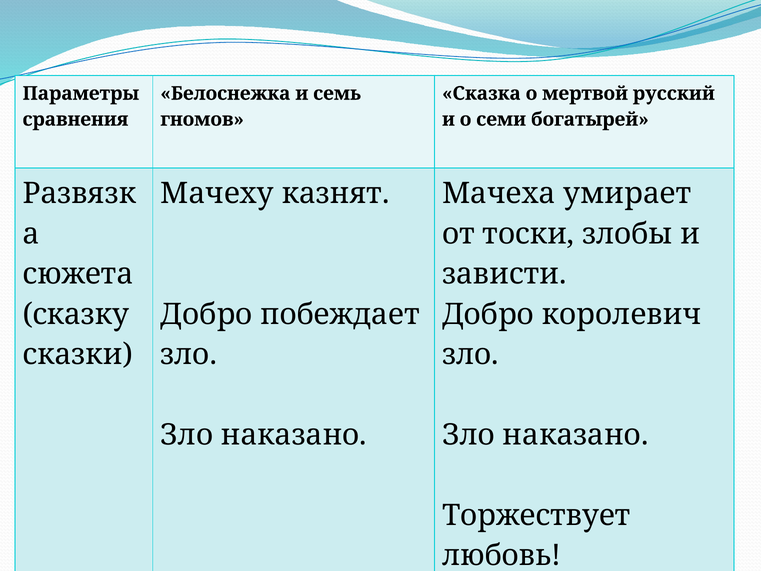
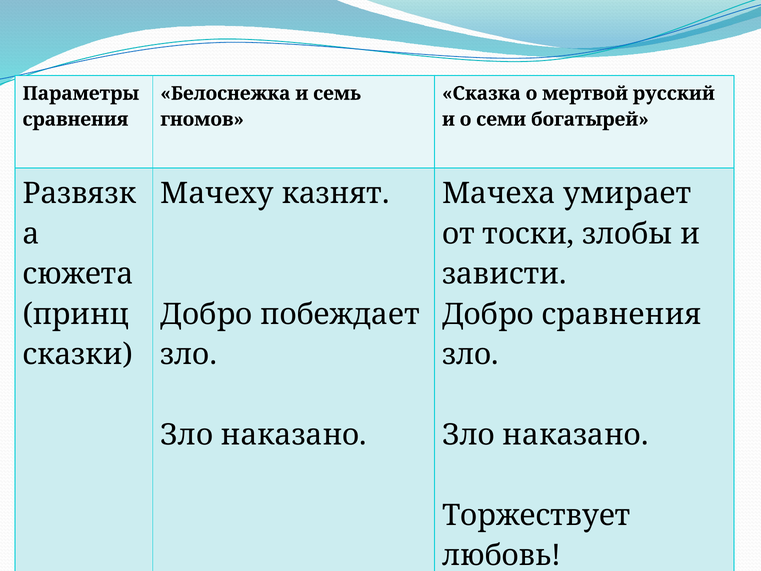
сказку: сказку -> принц
Добро королевич: королевич -> сравнения
